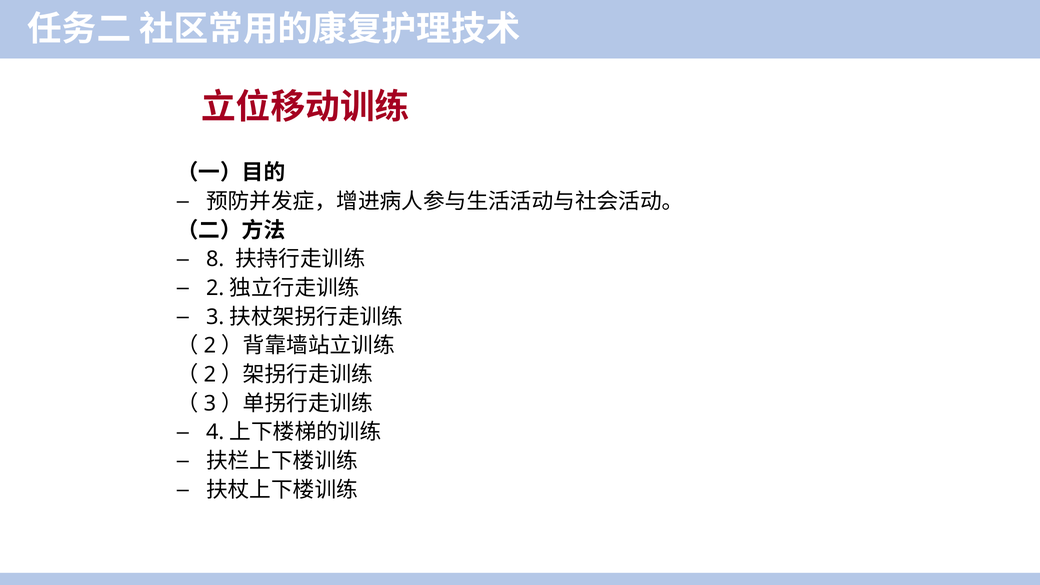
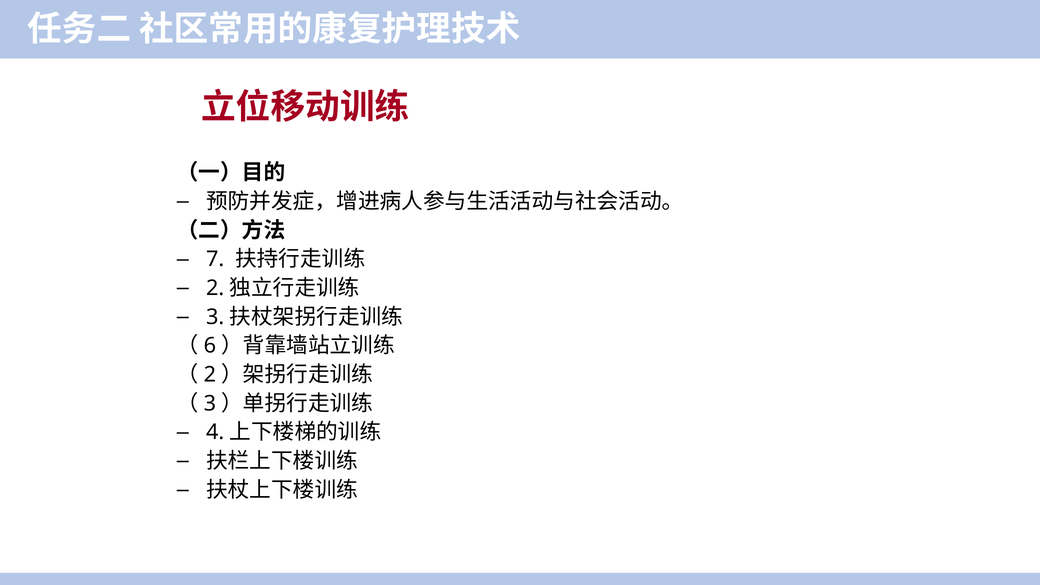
8: 8 -> 7
2 at (210, 346): 2 -> 6
